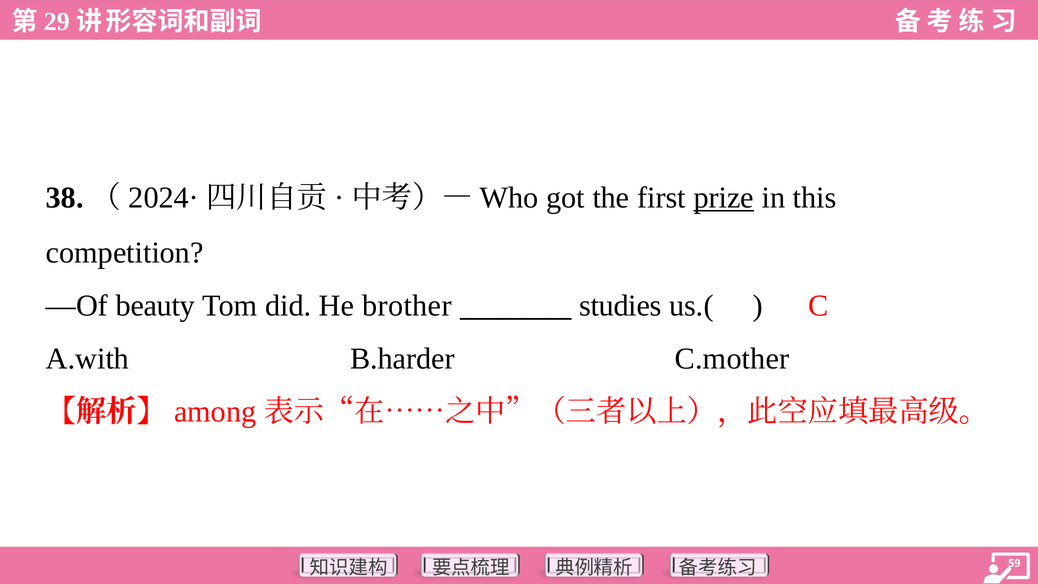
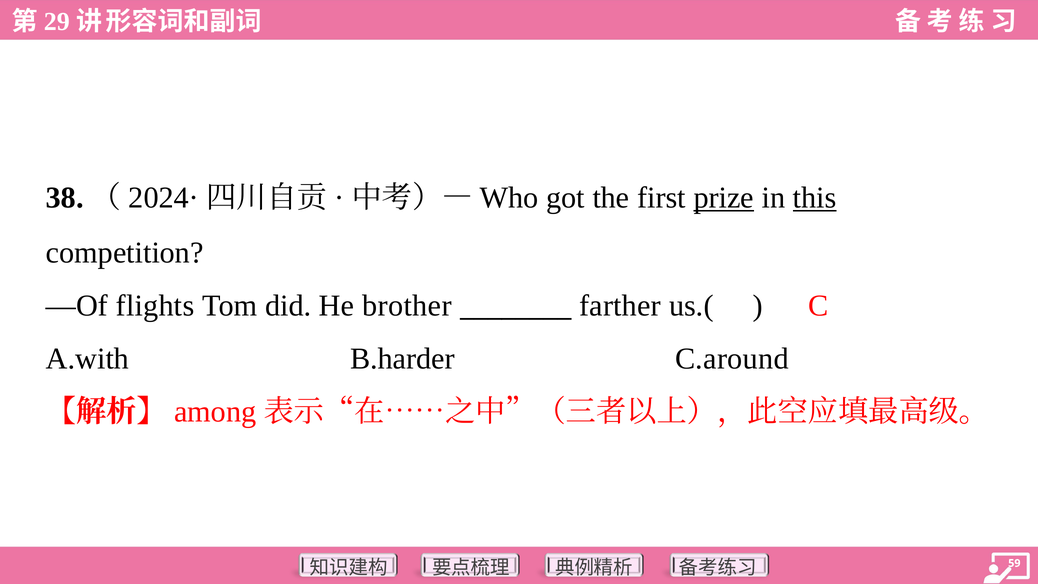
this underline: none -> present
beauty: beauty -> flights
studies: studies -> farther
C.mother: C.mother -> C.around
